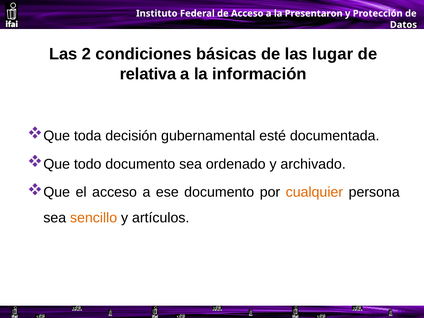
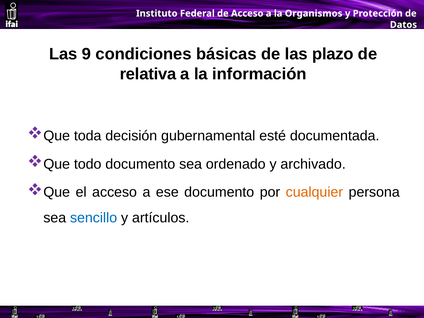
Presentaron: Presentaron -> Organismos
2: 2 -> 9
lugar: lugar -> plazo
sencillo colour: orange -> blue
